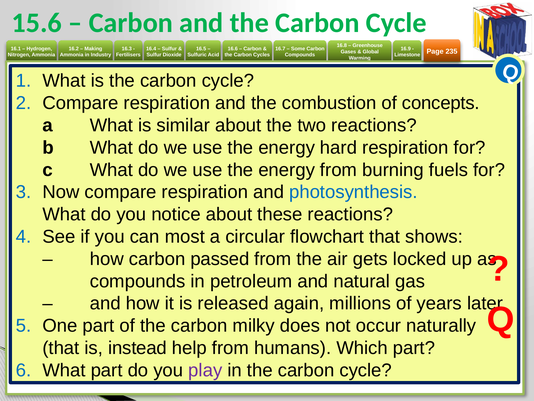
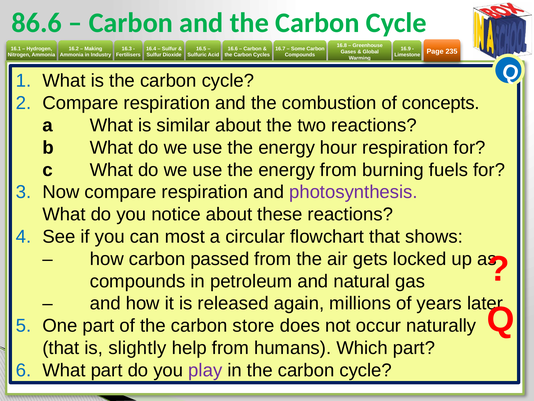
15.6: 15.6 -> 86.6
hard: hard -> hour
photosynthesis colour: blue -> purple
milky: milky -> store
instead: instead -> slightly
